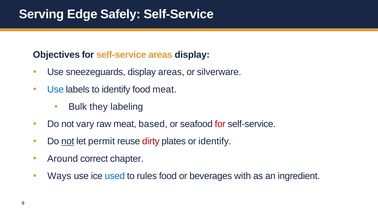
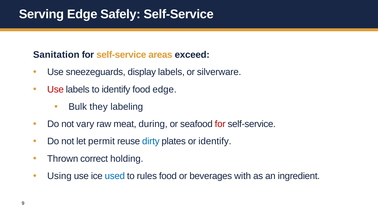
Objectives: Objectives -> Sanitation
areas display: display -> exceed
display areas: areas -> labels
Use at (55, 89) colour: blue -> red
food meat: meat -> edge
based: based -> during
not at (68, 141) underline: present -> none
dirty colour: red -> blue
Around: Around -> Thrown
chapter: chapter -> holding
Ways: Ways -> Using
